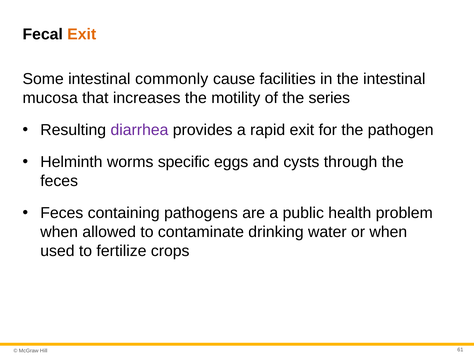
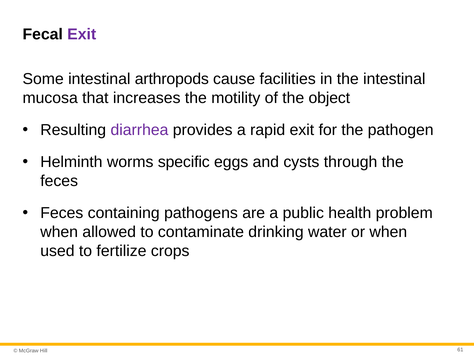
Exit at (82, 34) colour: orange -> purple
commonly: commonly -> arthropods
series: series -> object
